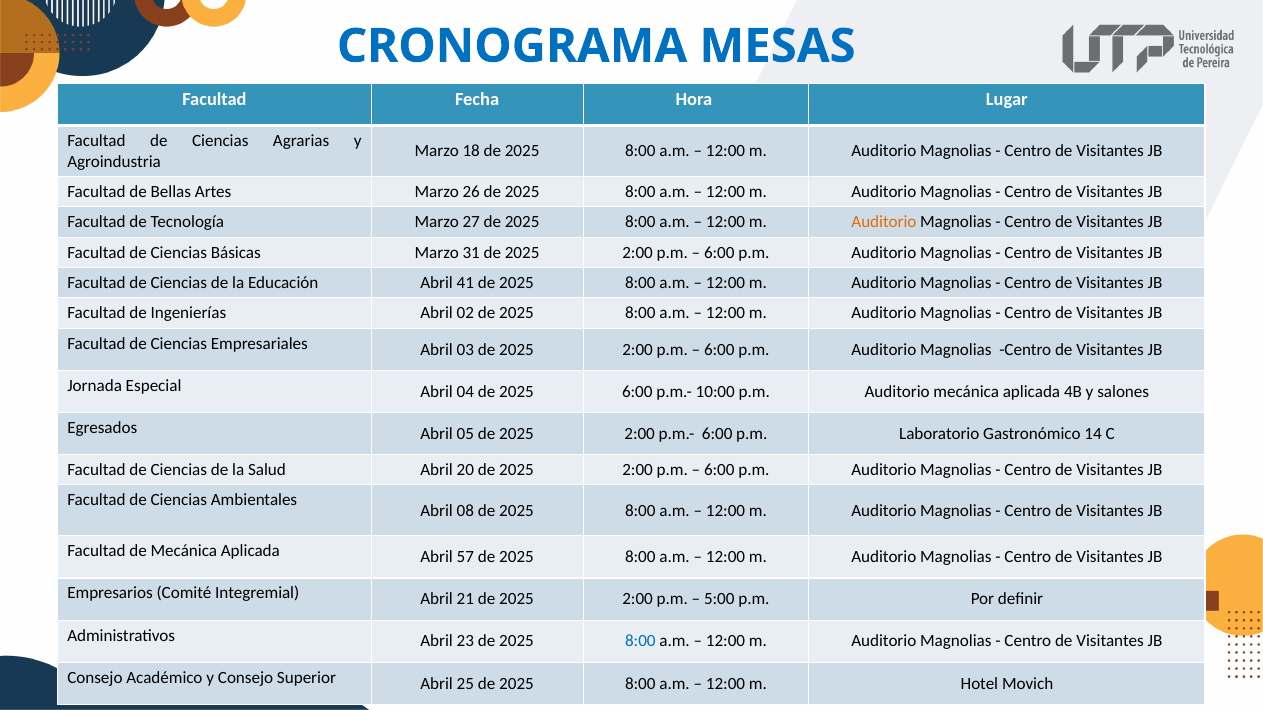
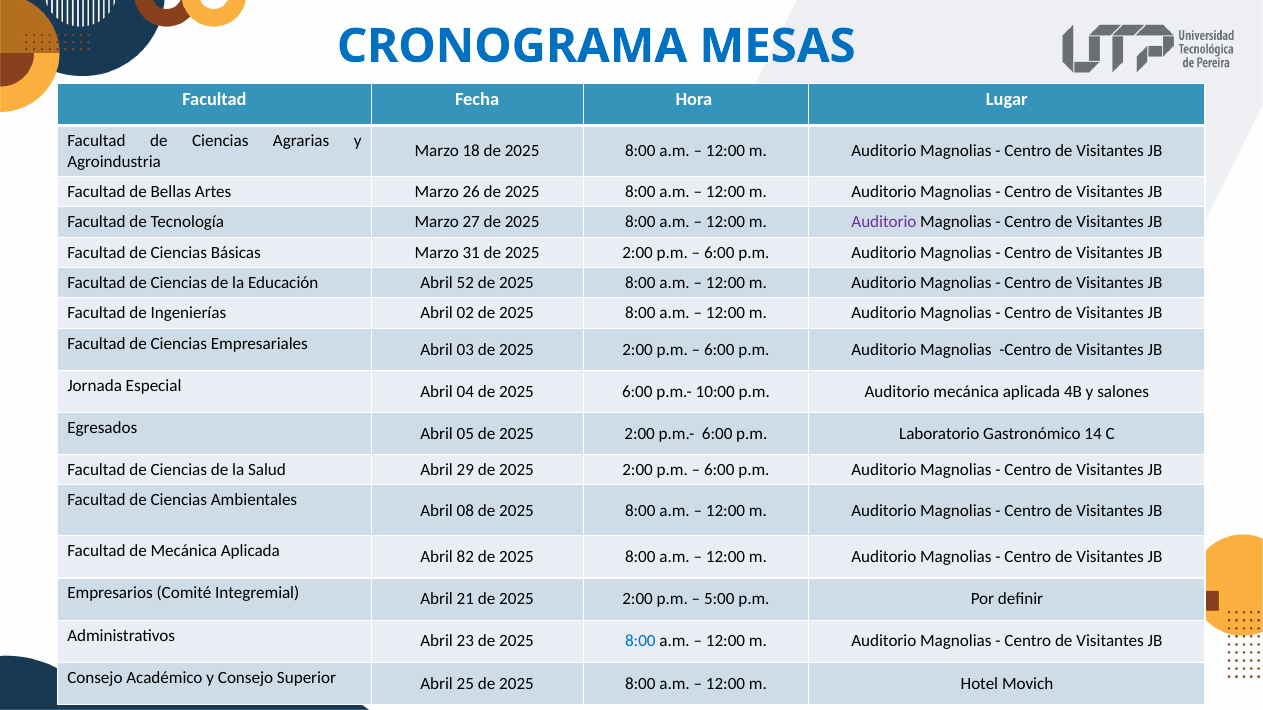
Auditorio at (884, 222) colour: orange -> purple
41: 41 -> 52
20: 20 -> 29
57: 57 -> 82
